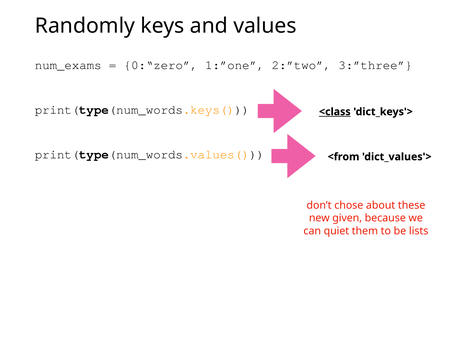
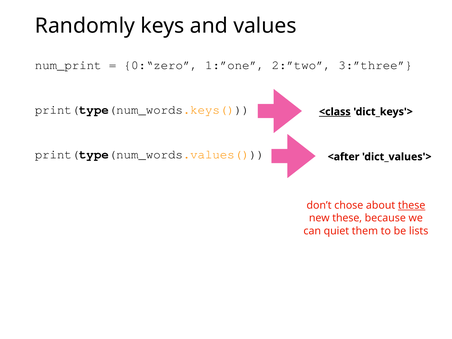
num_exams: num_exams -> num_print
<from: <from -> <after
these at (412, 205) underline: none -> present
new given: given -> these
